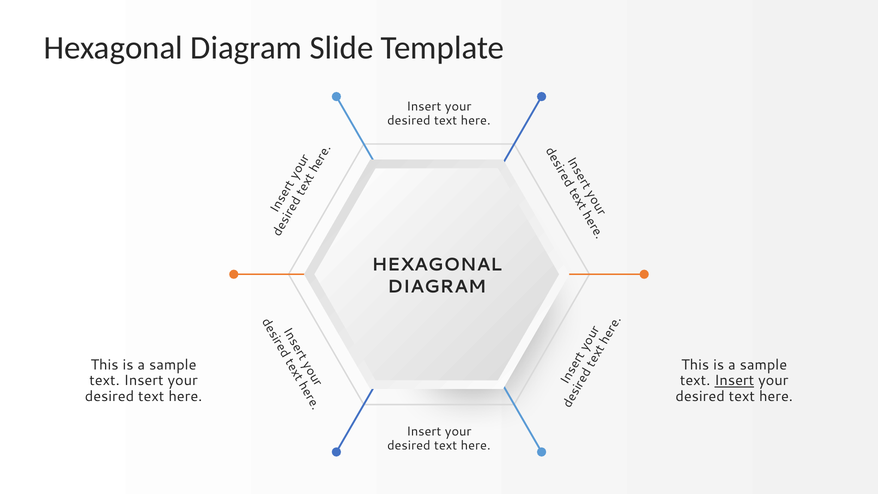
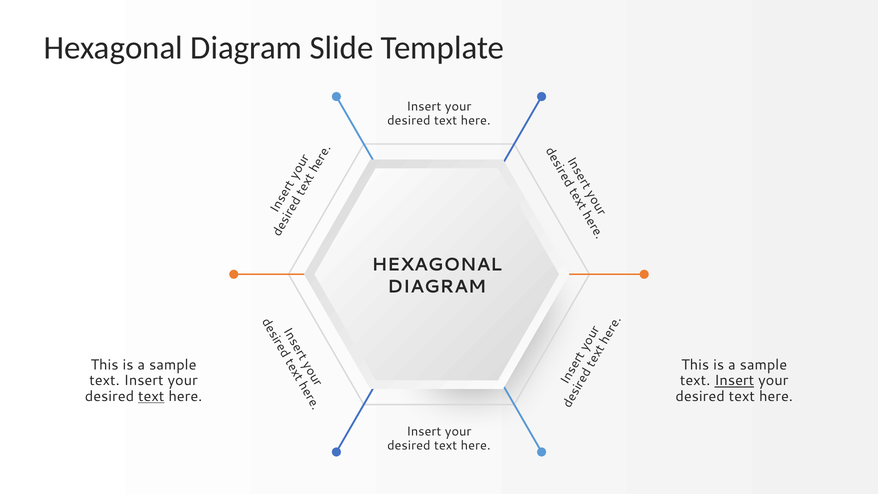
text at (151, 396) underline: none -> present
